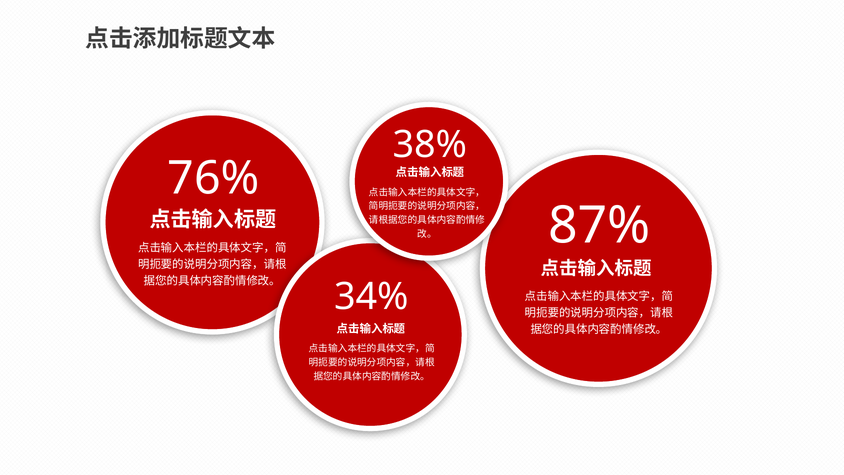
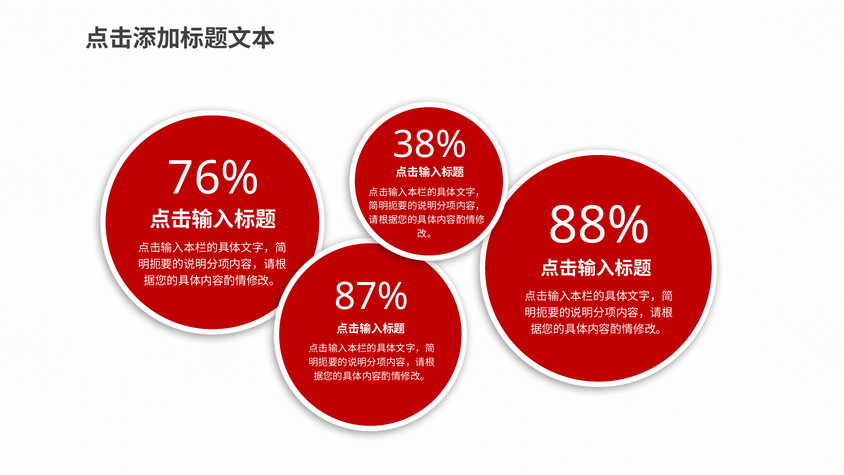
87%: 87% -> 88%
34%: 34% -> 87%
